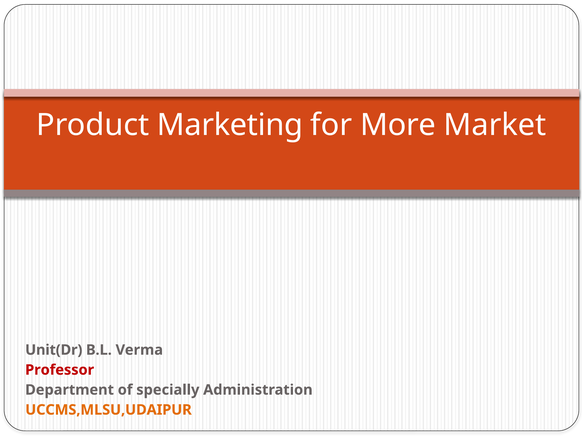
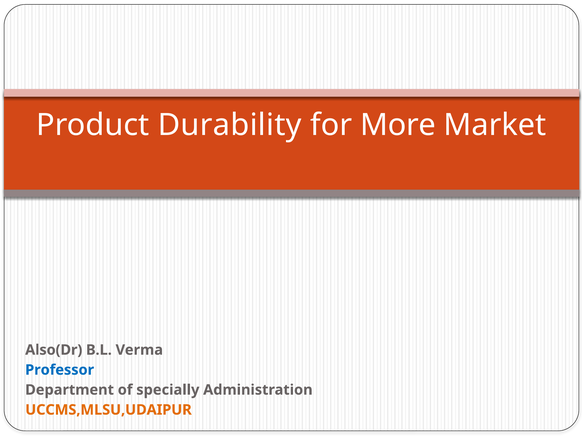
Marketing: Marketing -> Durability
Unit(Dr: Unit(Dr -> Also(Dr
Professor colour: red -> blue
